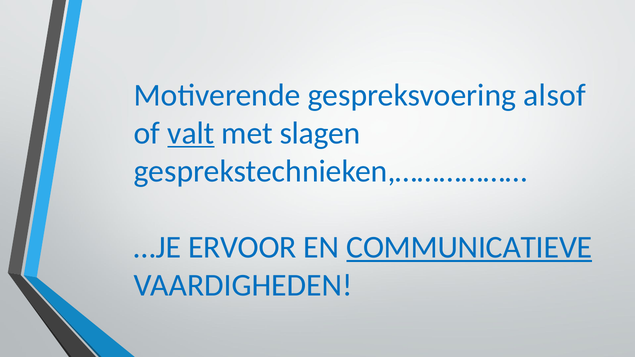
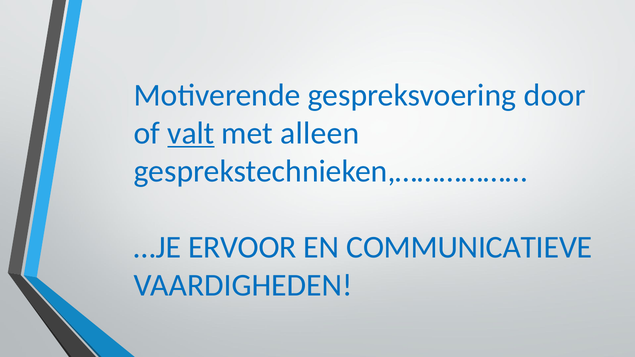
alsof: alsof -> door
slagen: slagen -> alleen
COMMUNICATIEVE underline: present -> none
